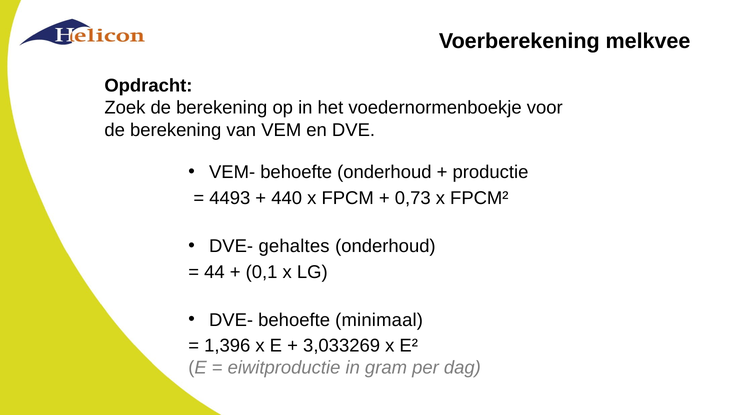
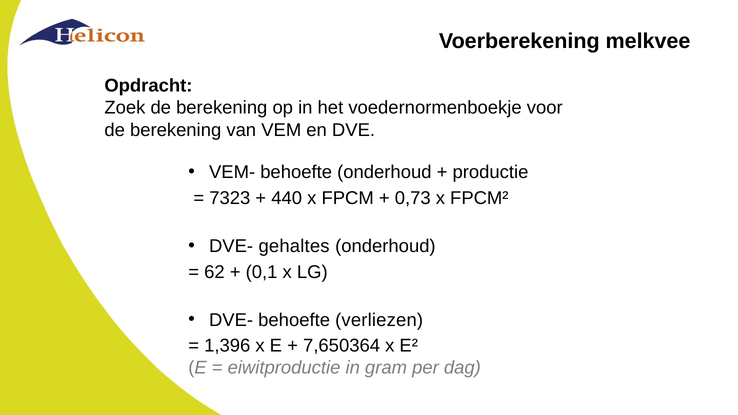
4493: 4493 -> 7323
44: 44 -> 62
minimaal: minimaal -> verliezen
3,033269: 3,033269 -> 7,650364
